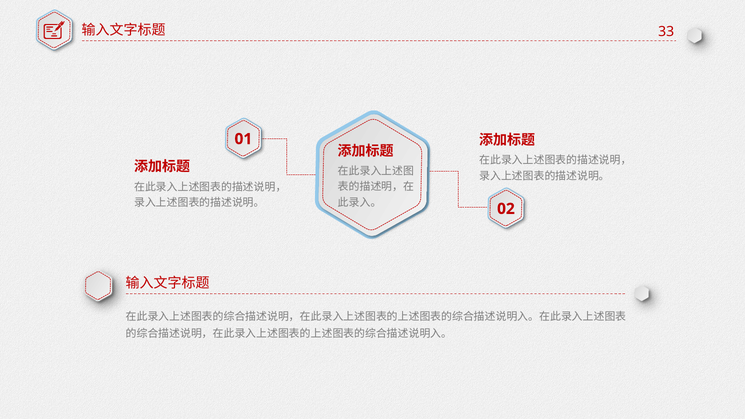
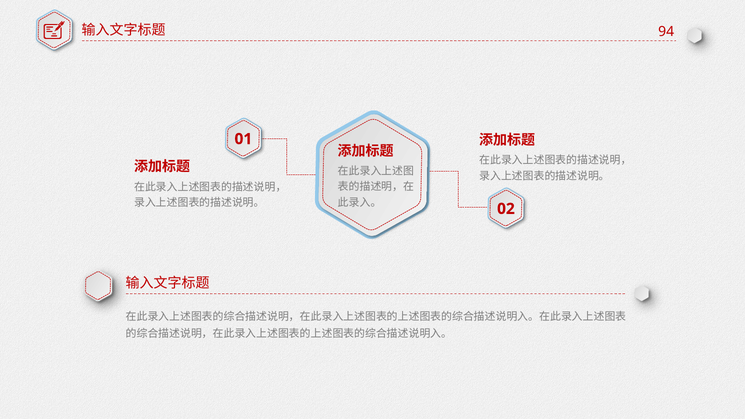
33: 33 -> 94
